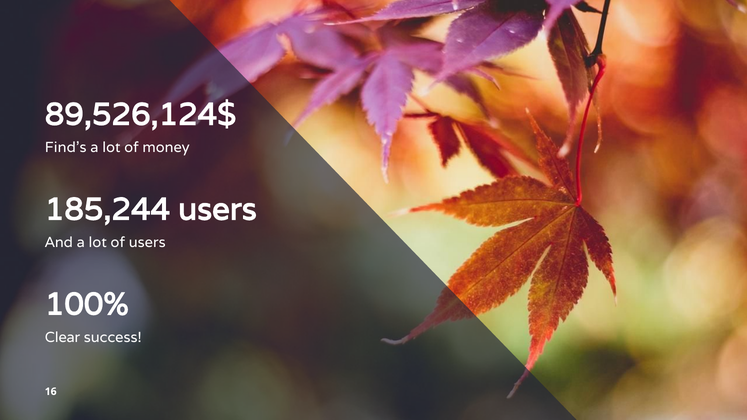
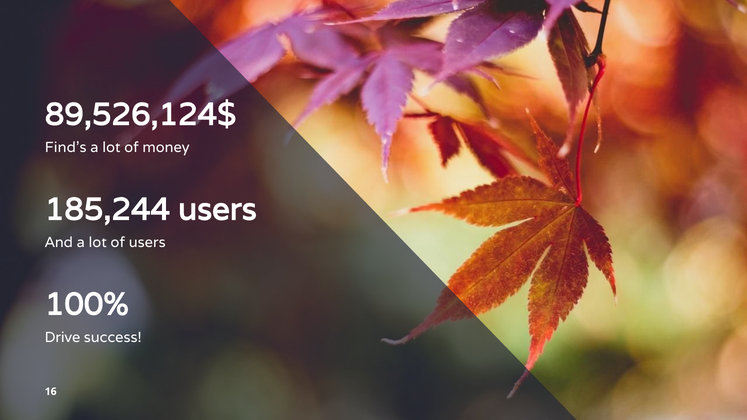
Clear: Clear -> Drive
